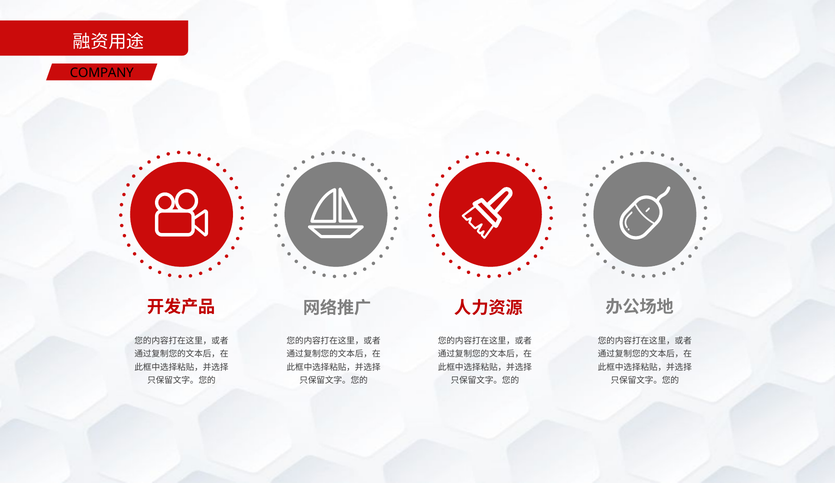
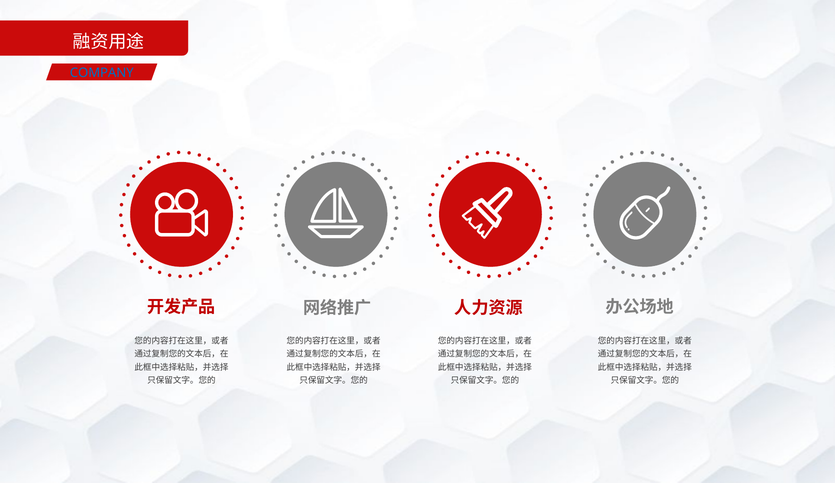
COMPANY colour: black -> blue
